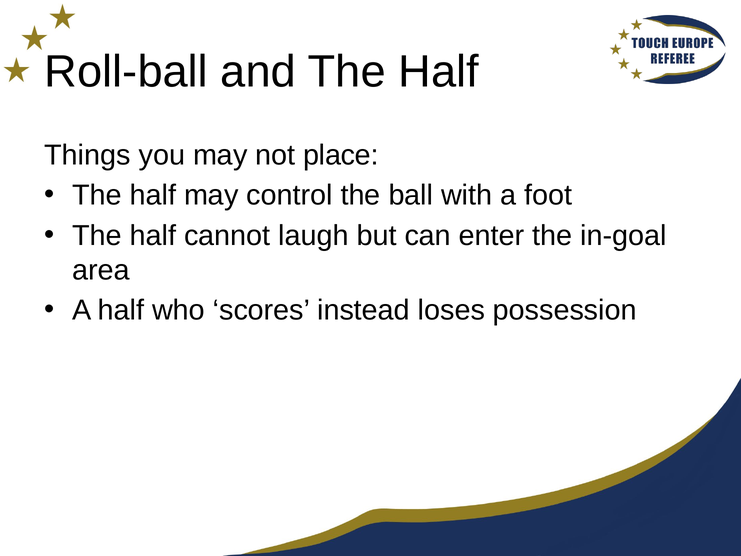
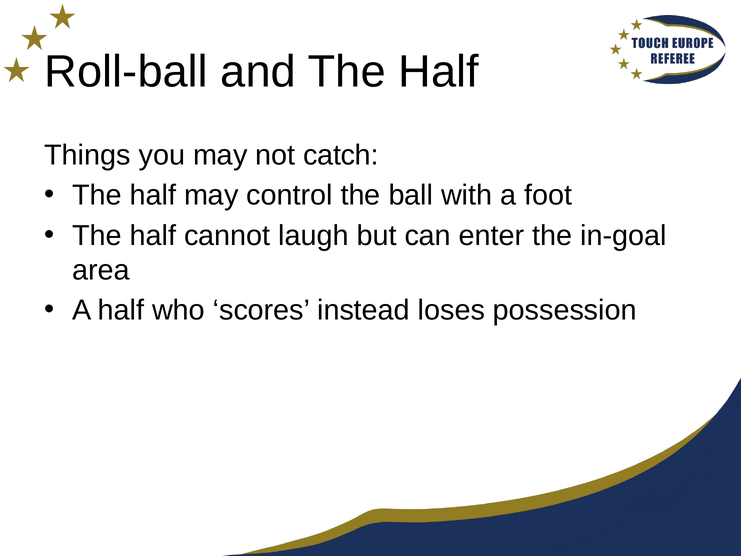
place: place -> catch
